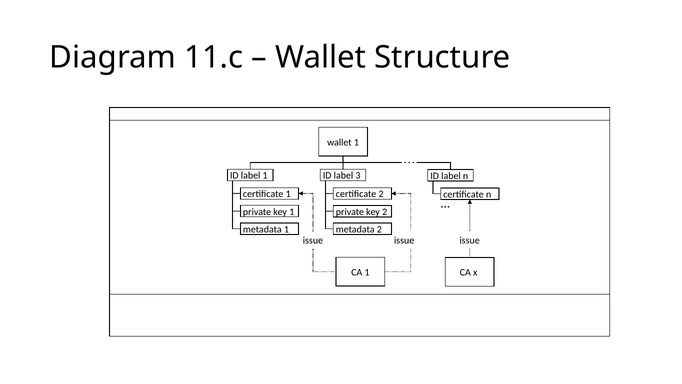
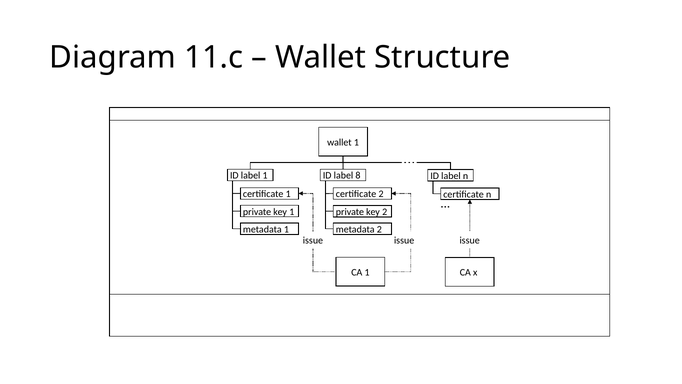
3: 3 -> 8
